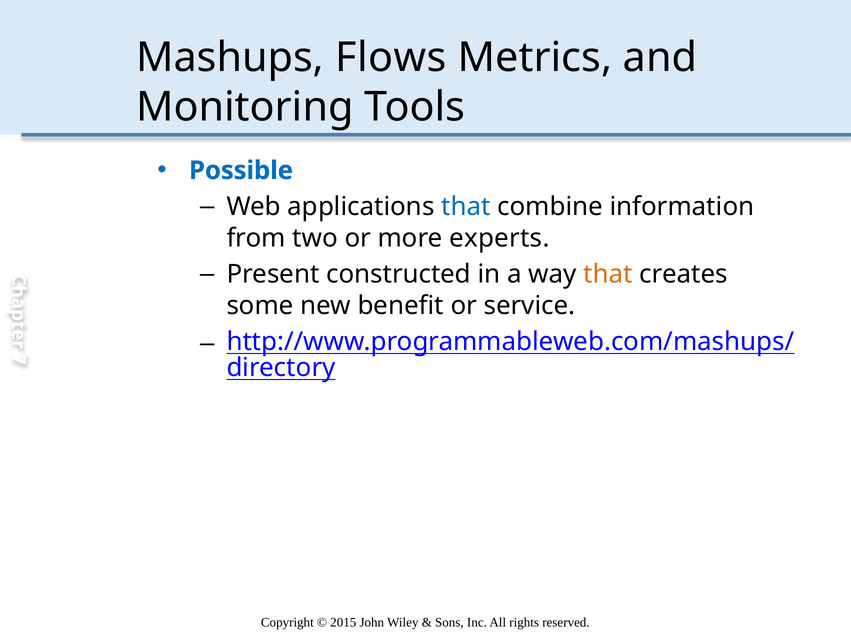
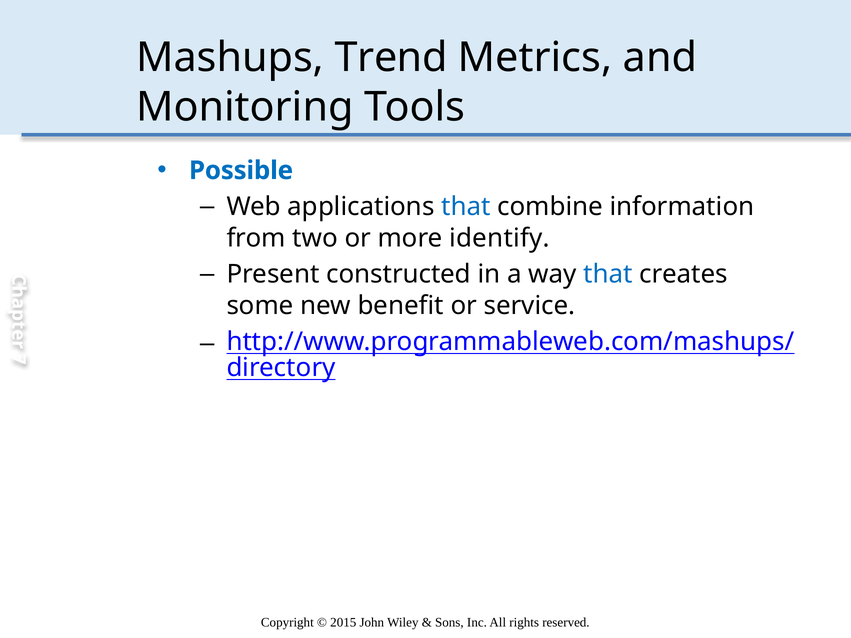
Flows: Flows -> Trend
experts: experts -> identify
that at (608, 274) colour: orange -> blue
